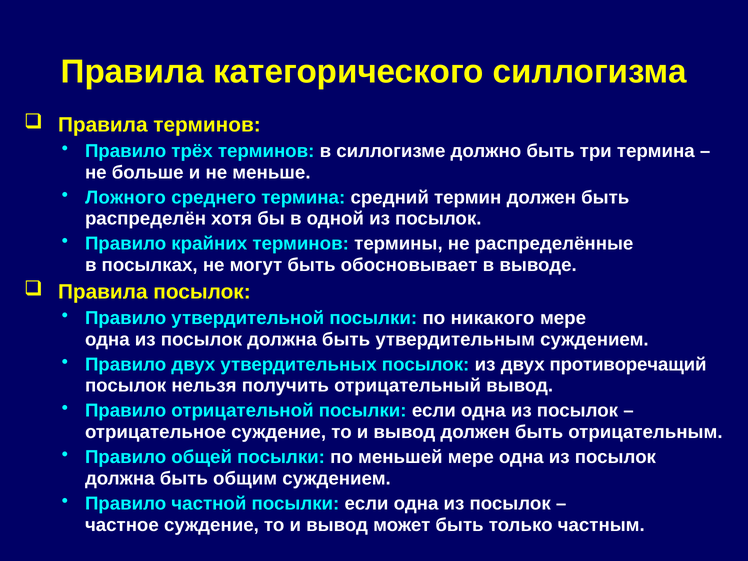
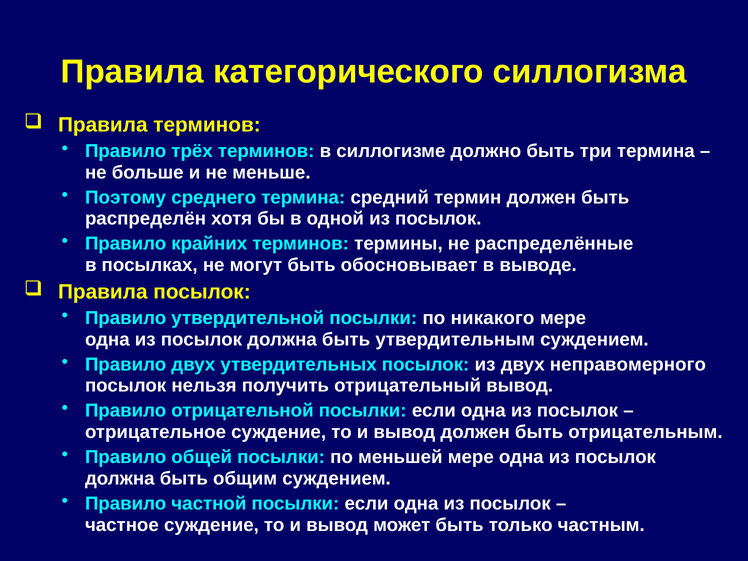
Ложного: Ложного -> Поэтому
противоречащий: противоречащий -> неправомерного
